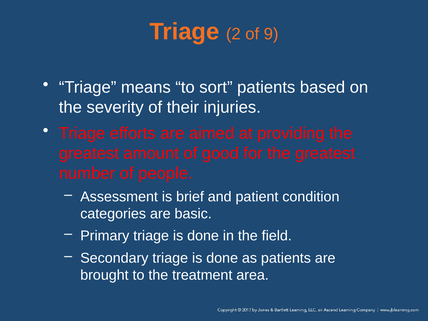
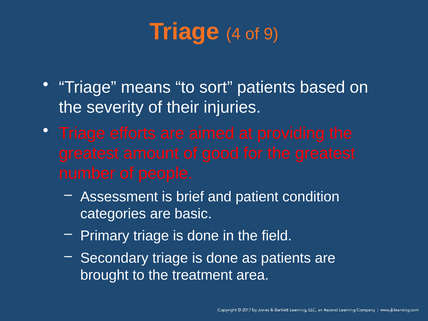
2: 2 -> 4
